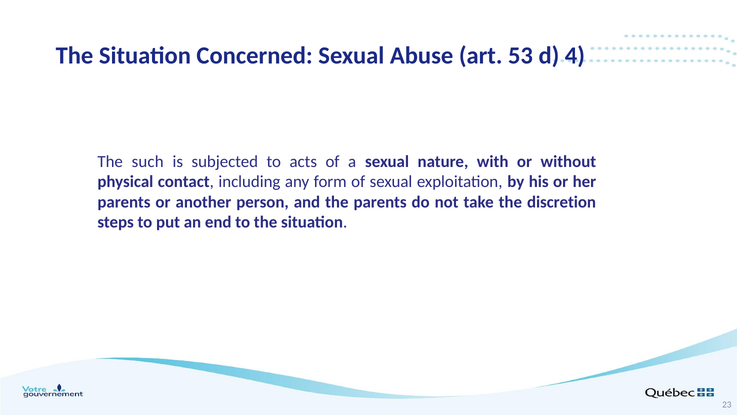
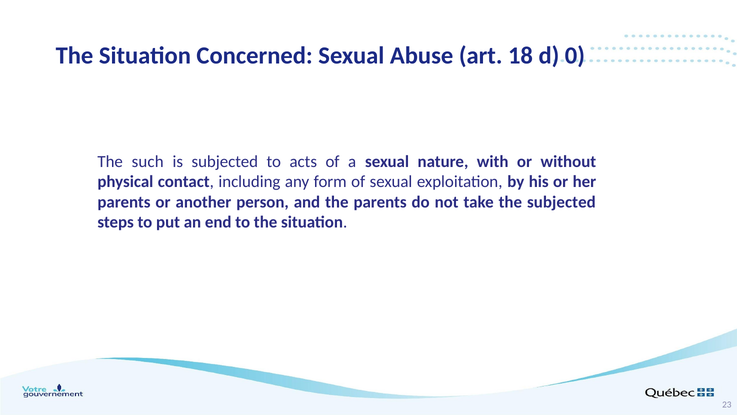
53: 53 -> 18
4: 4 -> 0
the discretion: discretion -> subjected
